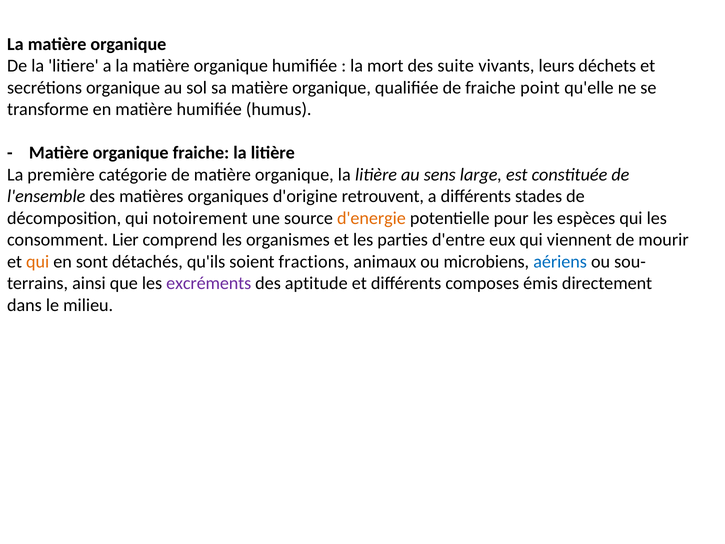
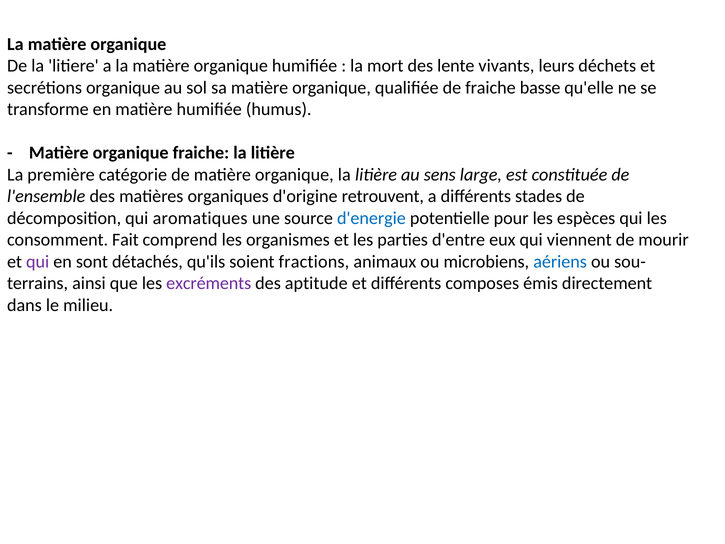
suite: suite -> lente
point: point -> basse
notoirement: notoirement -> aromatiques
d'energie colour: orange -> blue
Lier: Lier -> Fait
qui at (38, 261) colour: orange -> purple
